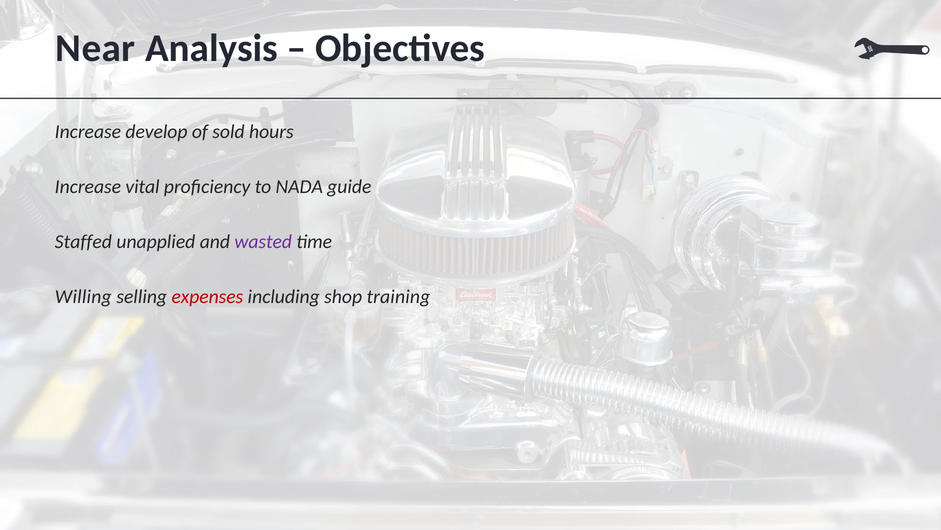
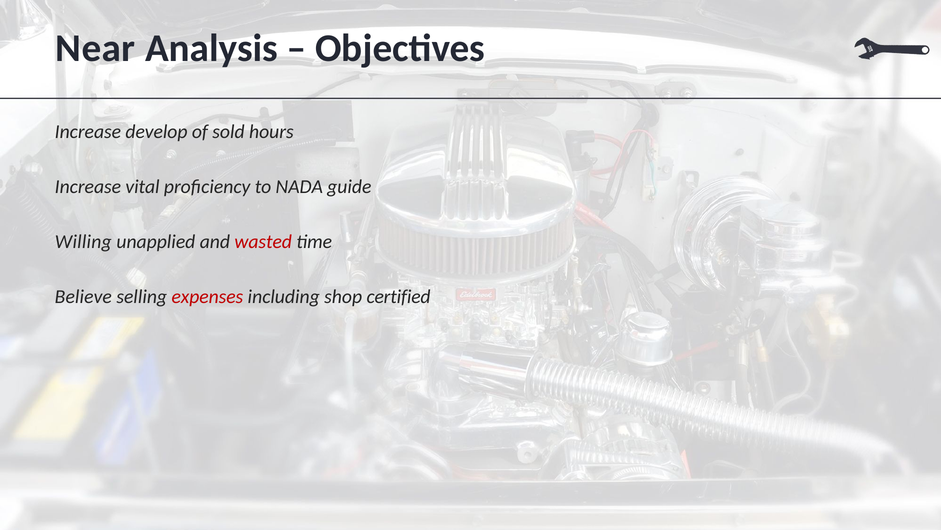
Staffed: Staffed -> Willing
wasted colour: purple -> red
Willing: Willing -> Believe
training: training -> certified
